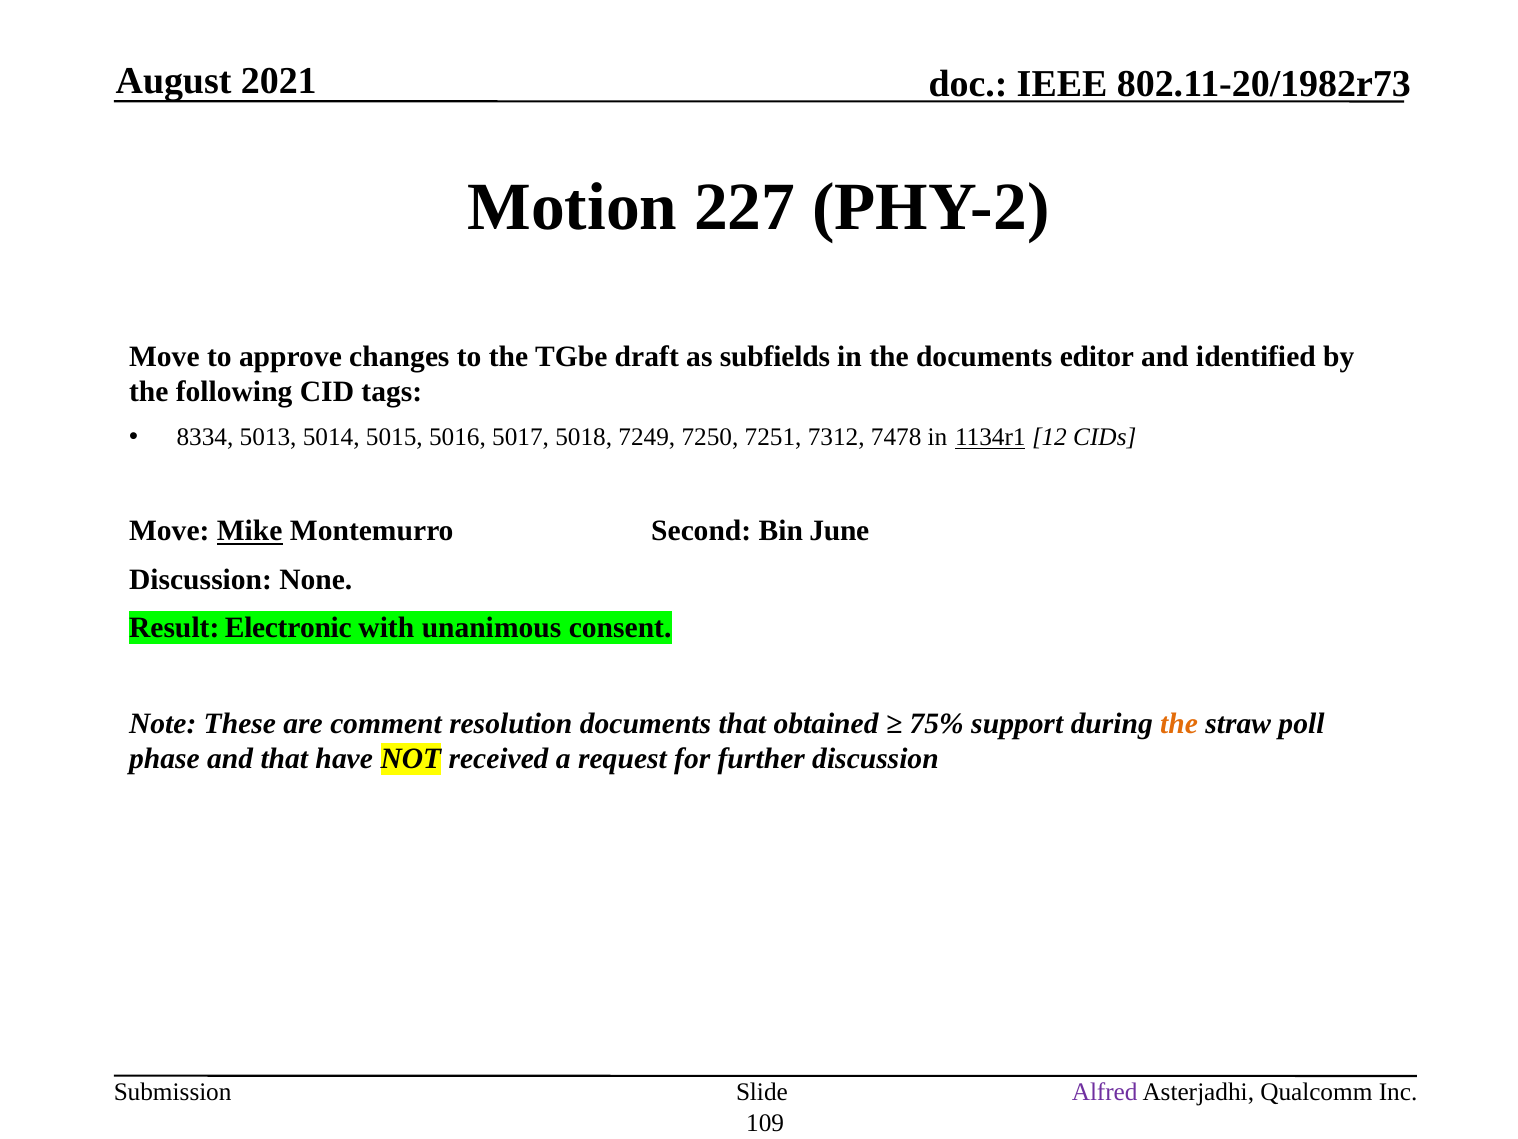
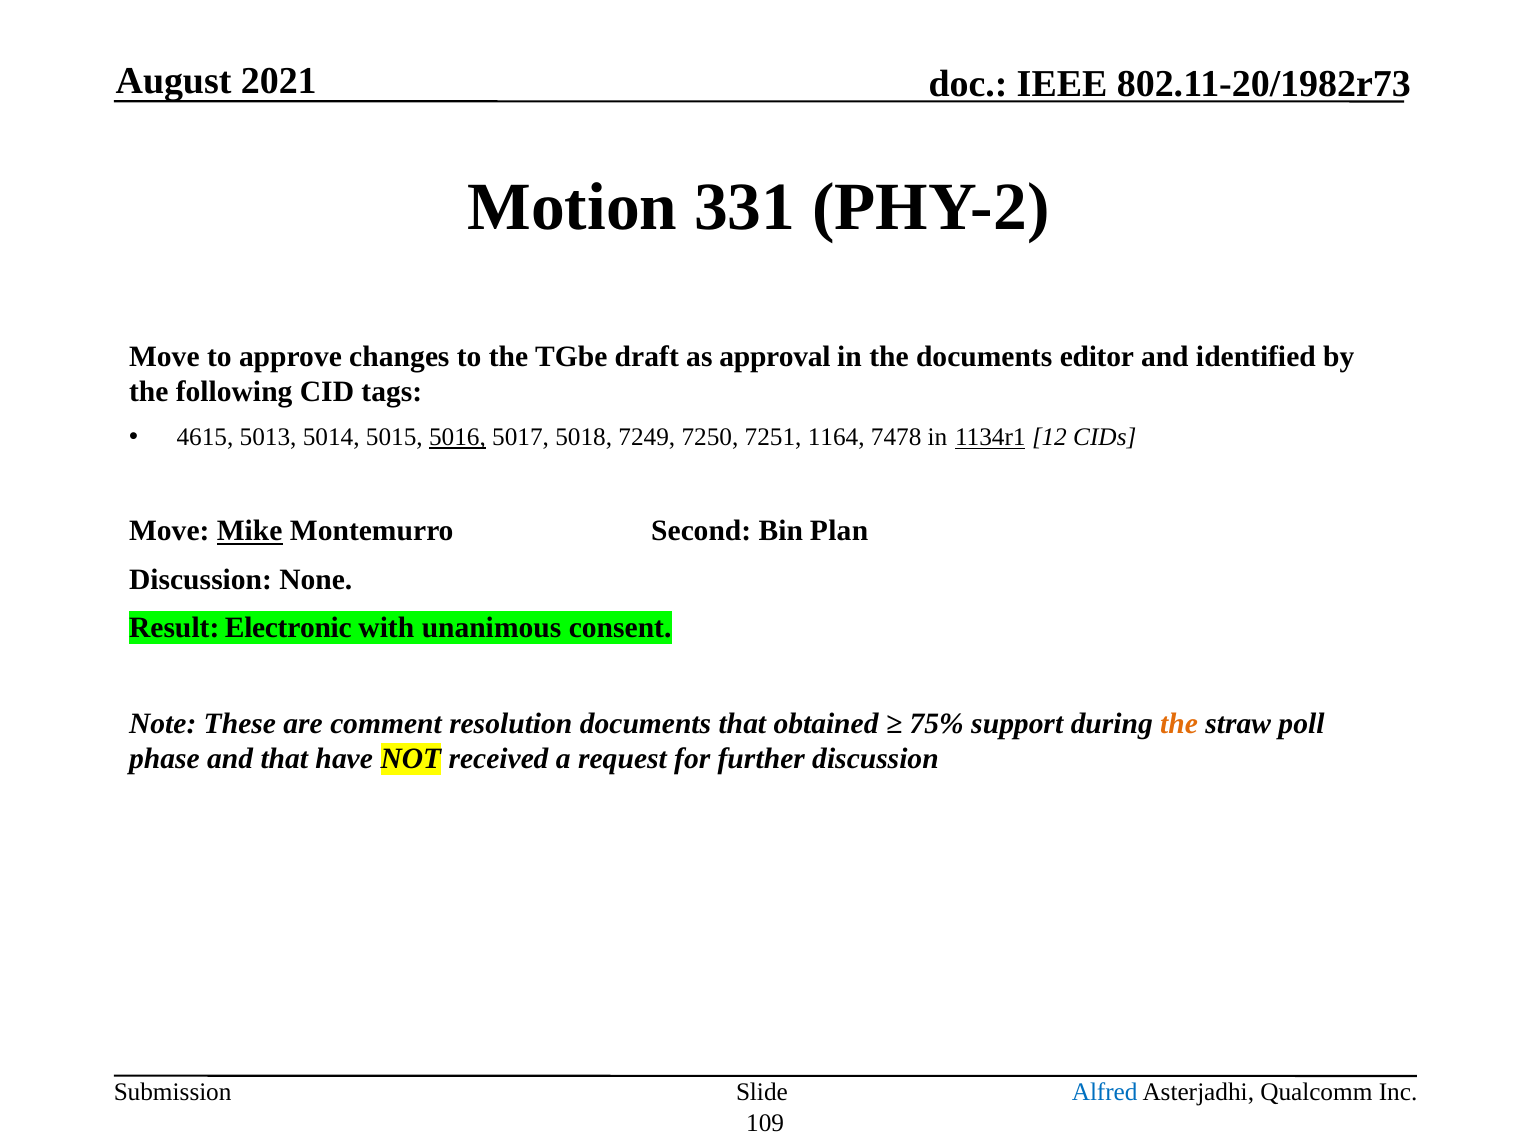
227: 227 -> 331
subfields: subfields -> approval
8334: 8334 -> 4615
5016 underline: none -> present
7312: 7312 -> 1164
June: June -> Plan
Alfred colour: purple -> blue
